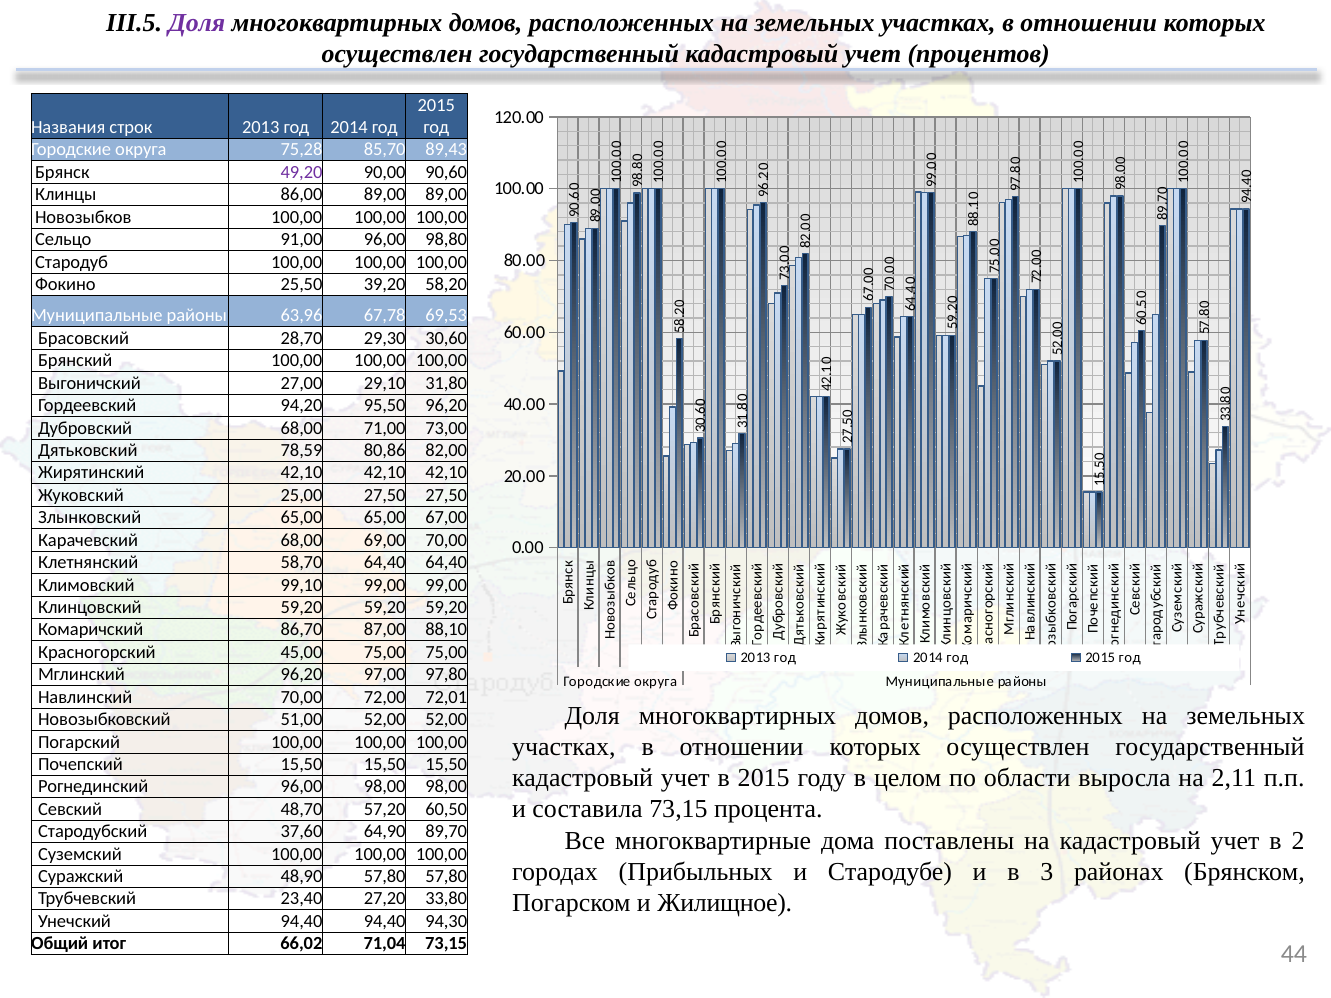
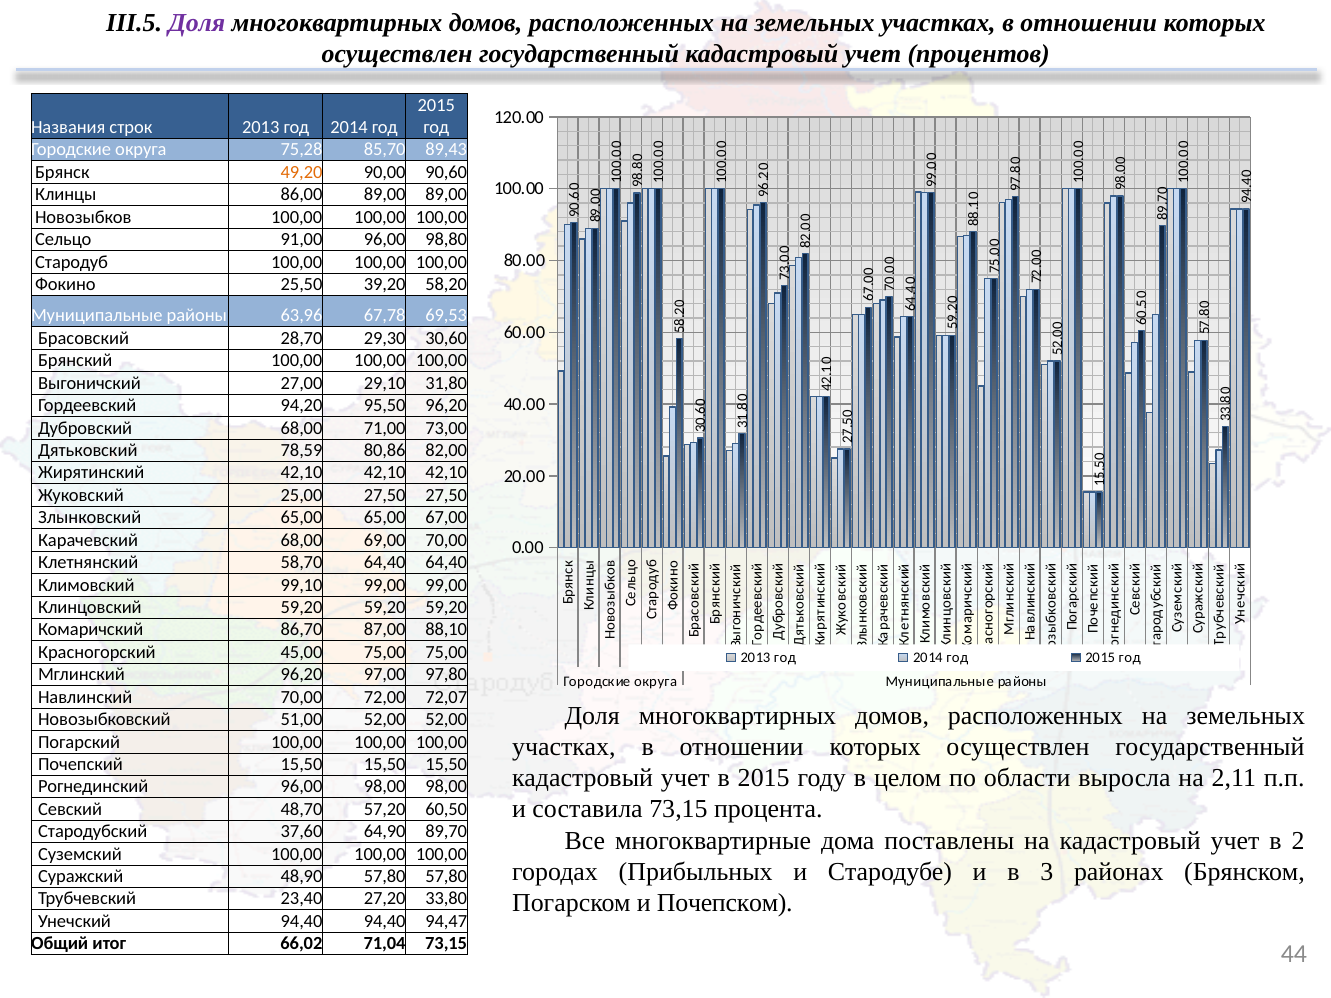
49,20 colour: purple -> orange
72,01: 72,01 -> 72,07
Жилищное: Жилищное -> Почепском
94,30: 94,30 -> 94,47
